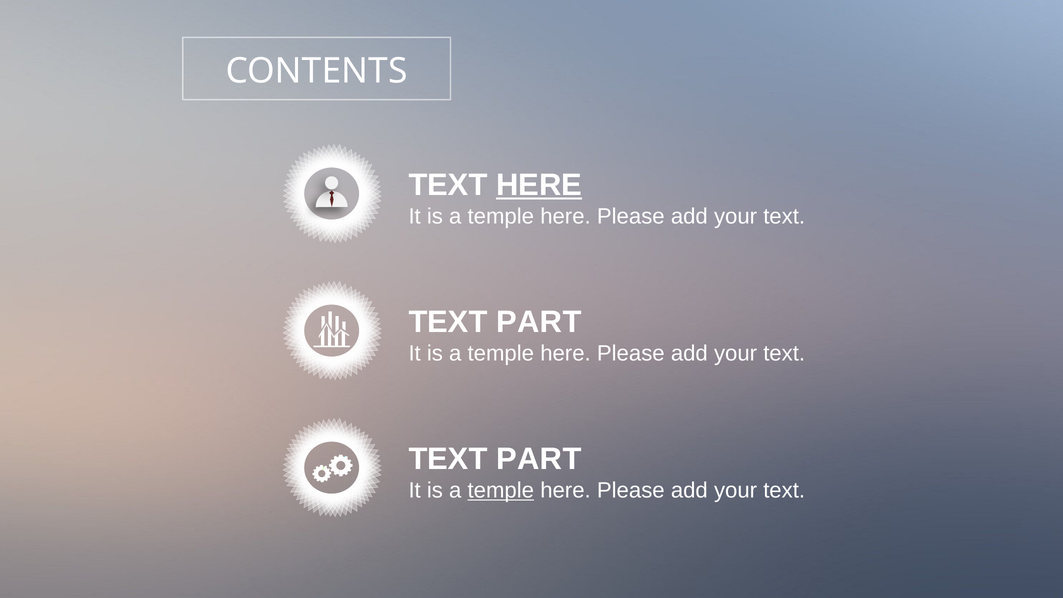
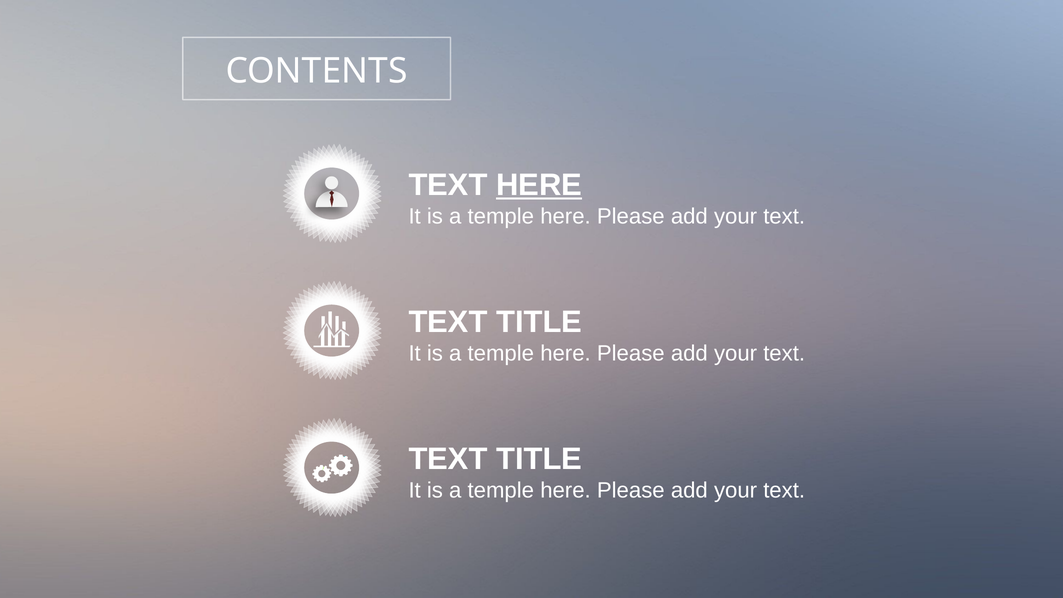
PART at (539, 322): PART -> TITLE
PART at (539, 459): PART -> TITLE
temple at (501, 490) underline: present -> none
